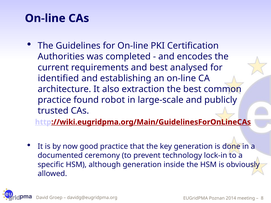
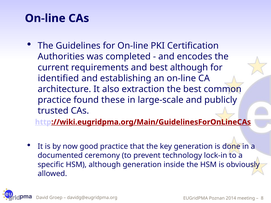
best analysed: analysed -> although
robot: robot -> these
